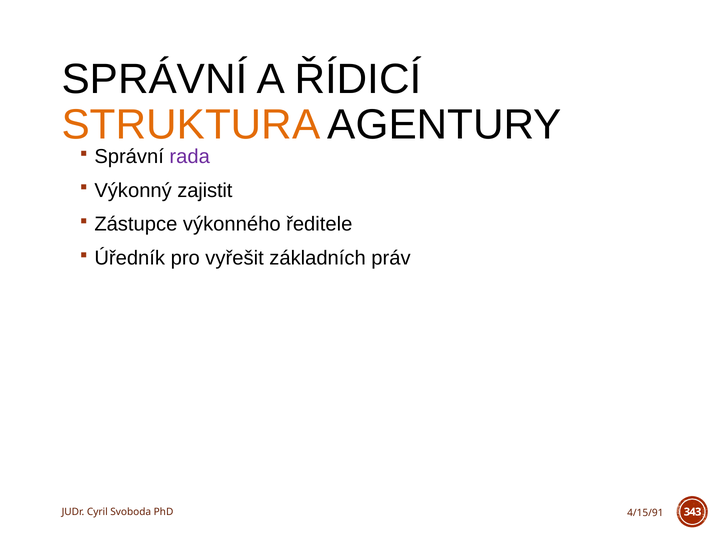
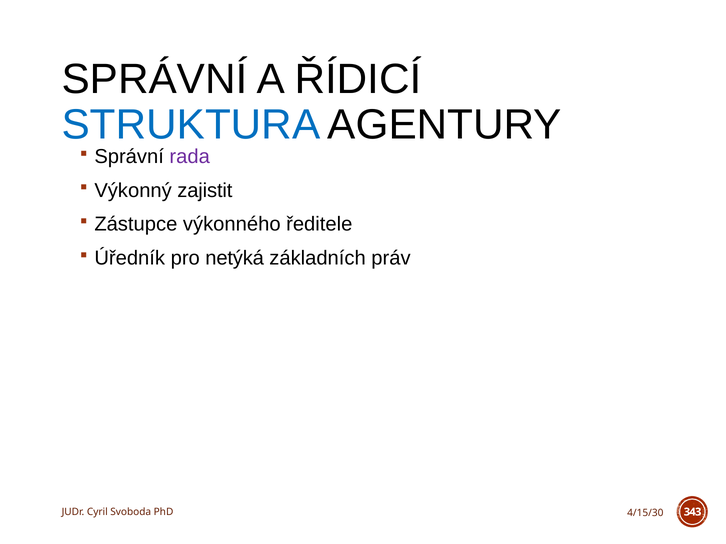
STRUKTURA colour: orange -> blue
vyřešit: vyřešit -> netýká
4/15/91: 4/15/91 -> 4/15/30
